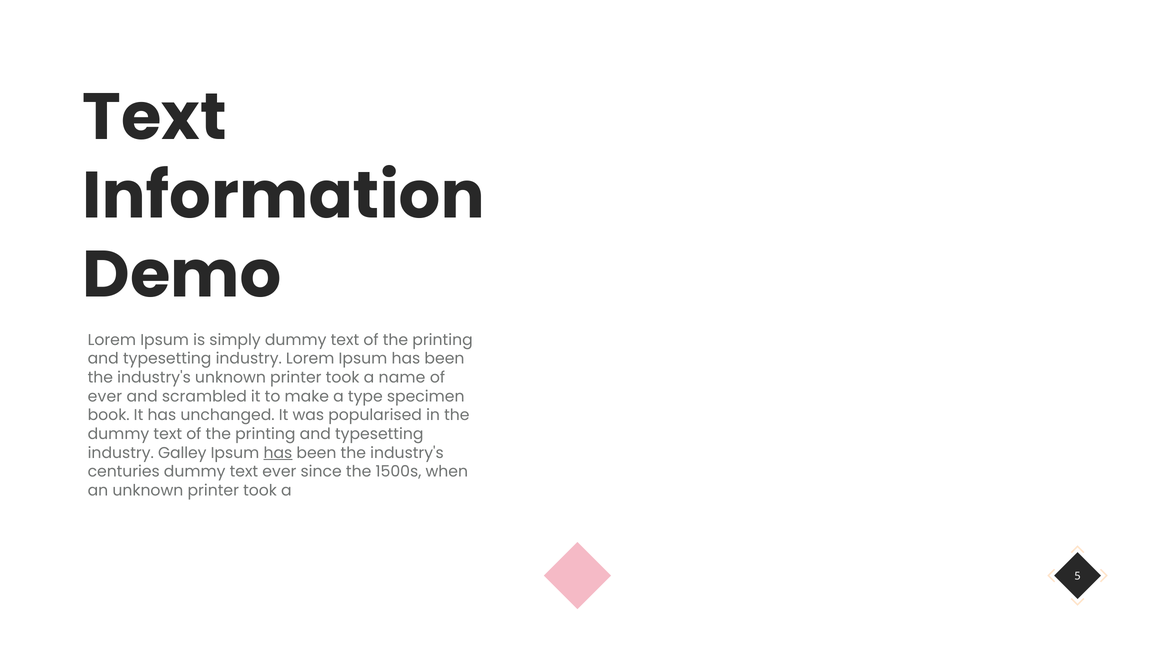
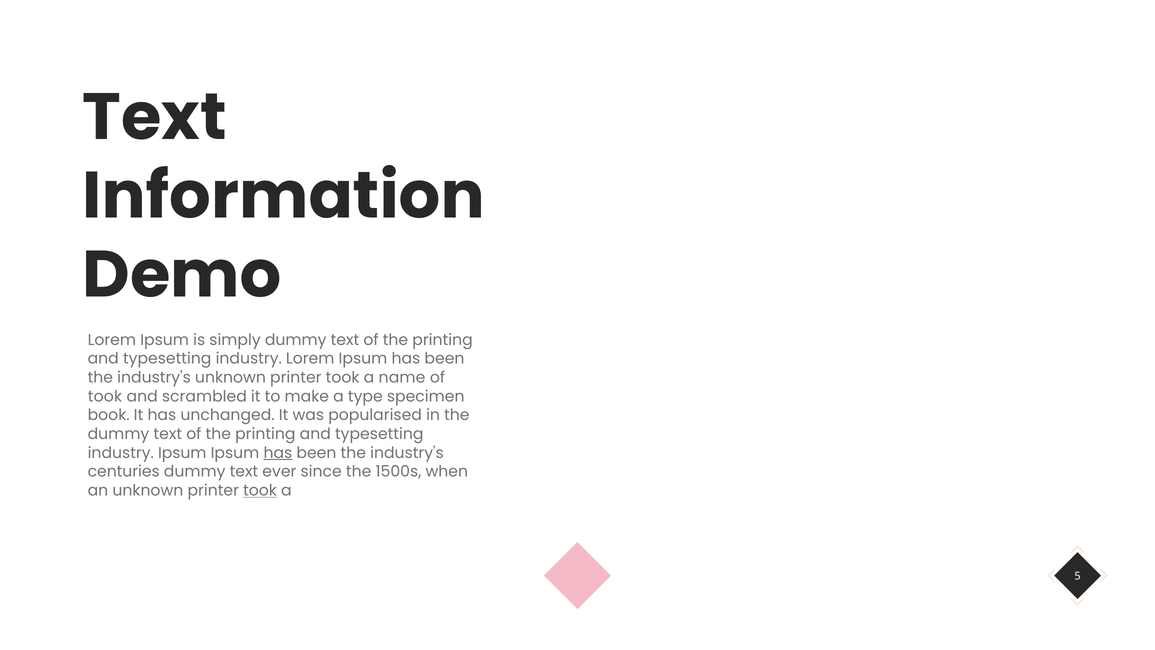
ever at (105, 396): ever -> took
industry Galley: Galley -> Ipsum
took at (260, 490) underline: none -> present
